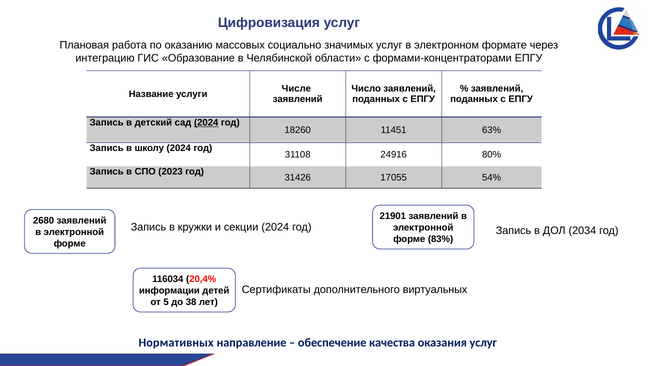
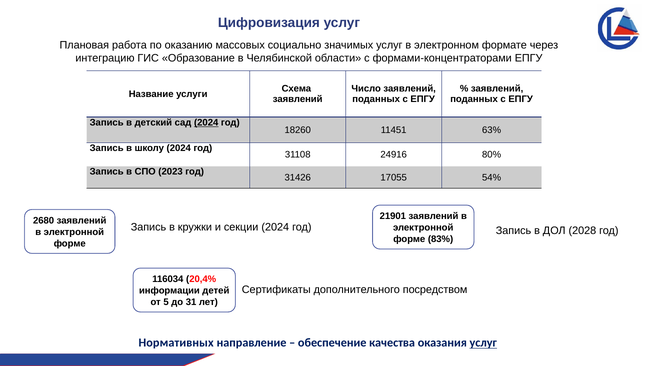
Числе: Числе -> Схема
2034: 2034 -> 2028
виртуальных: виртуальных -> посредством
38: 38 -> 31
услуг at (483, 343) underline: none -> present
